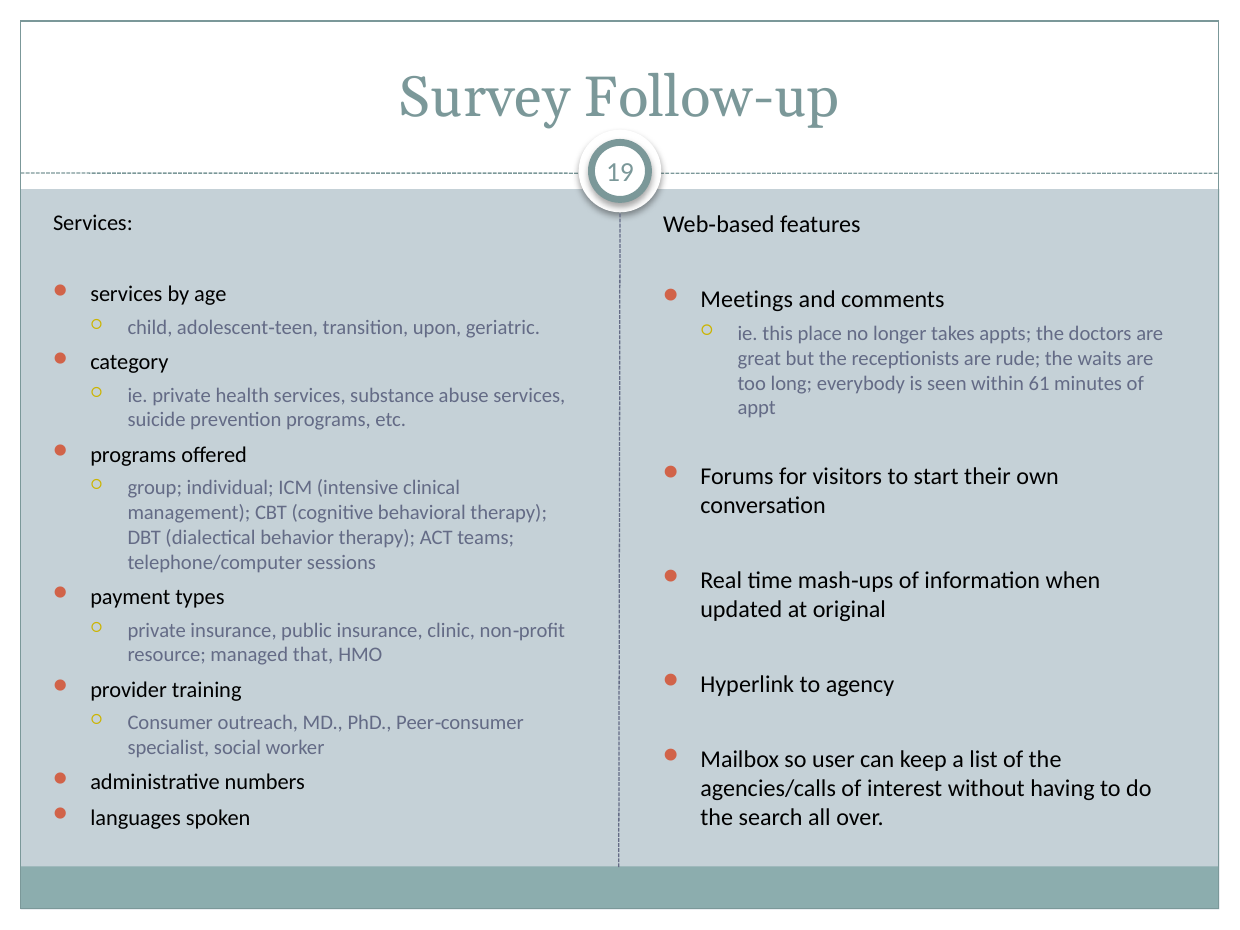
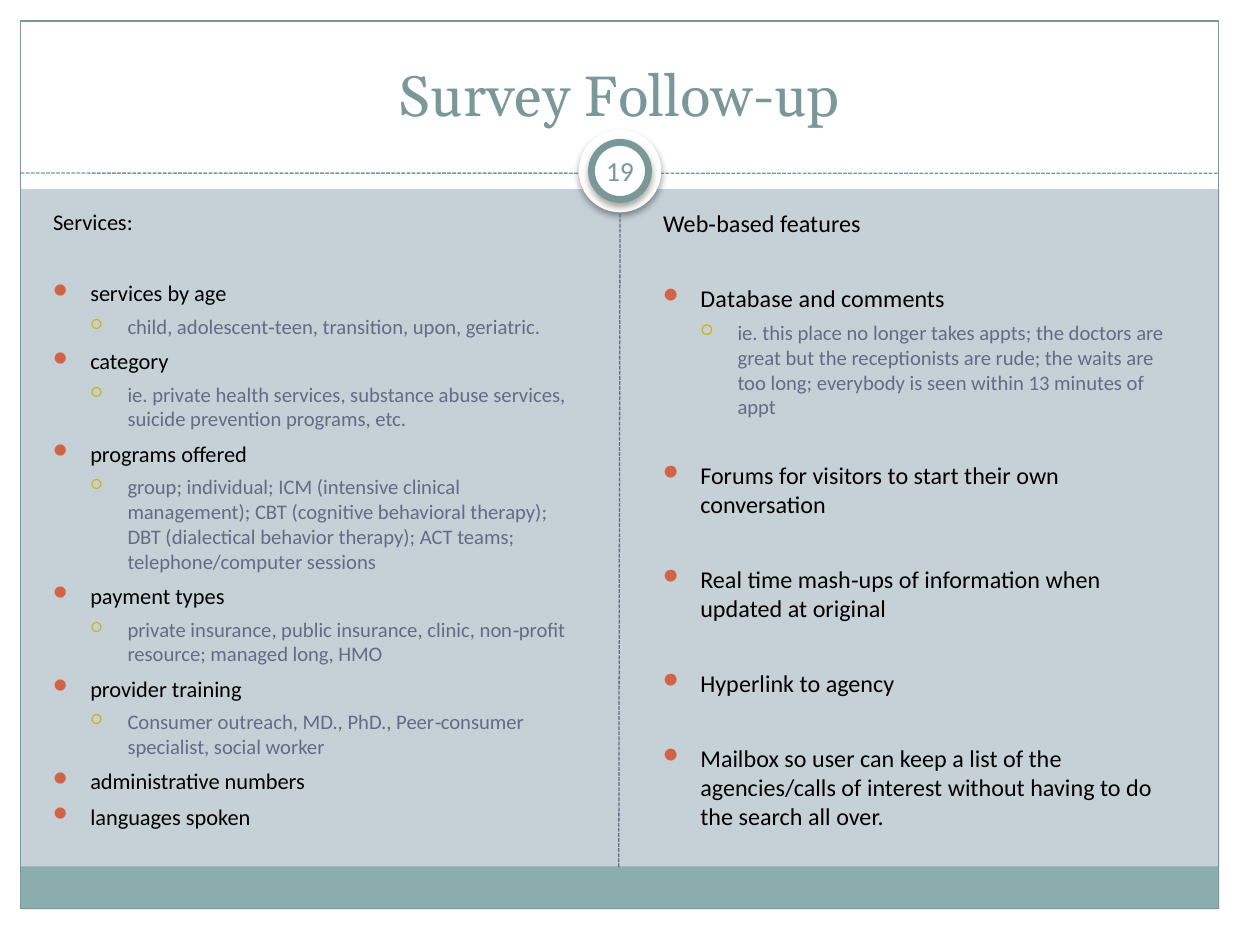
Meetings: Meetings -> Database
61: 61 -> 13
managed that: that -> long
